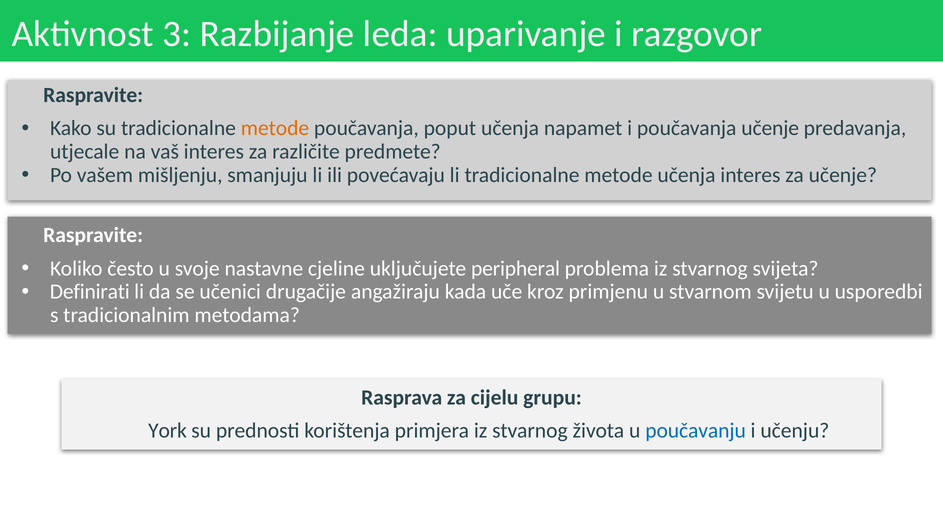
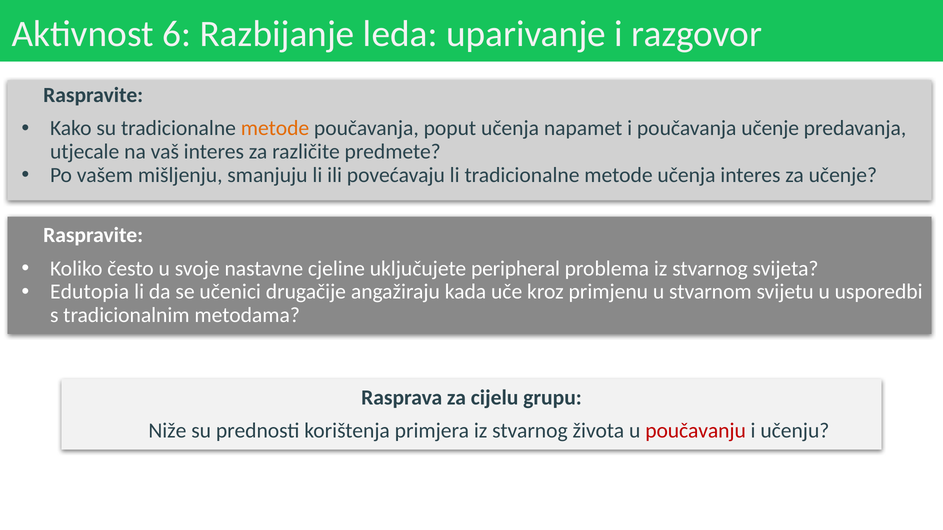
3: 3 -> 6
Definirati: Definirati -> Edutopia
York: York -> Niže
poučavanju colour: blue -> red
